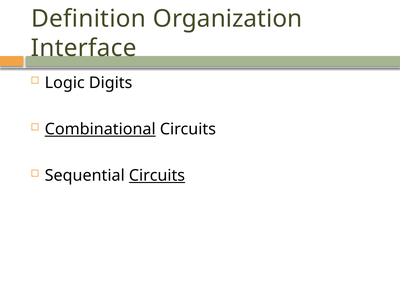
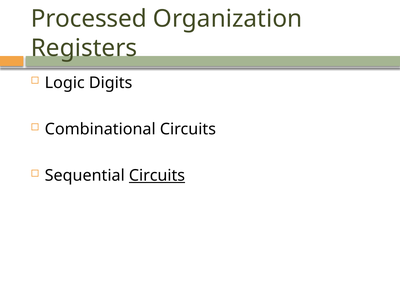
Definition: Definition -> Processed
Interface: Interface -> Registers
Combinational underline: present -> none
